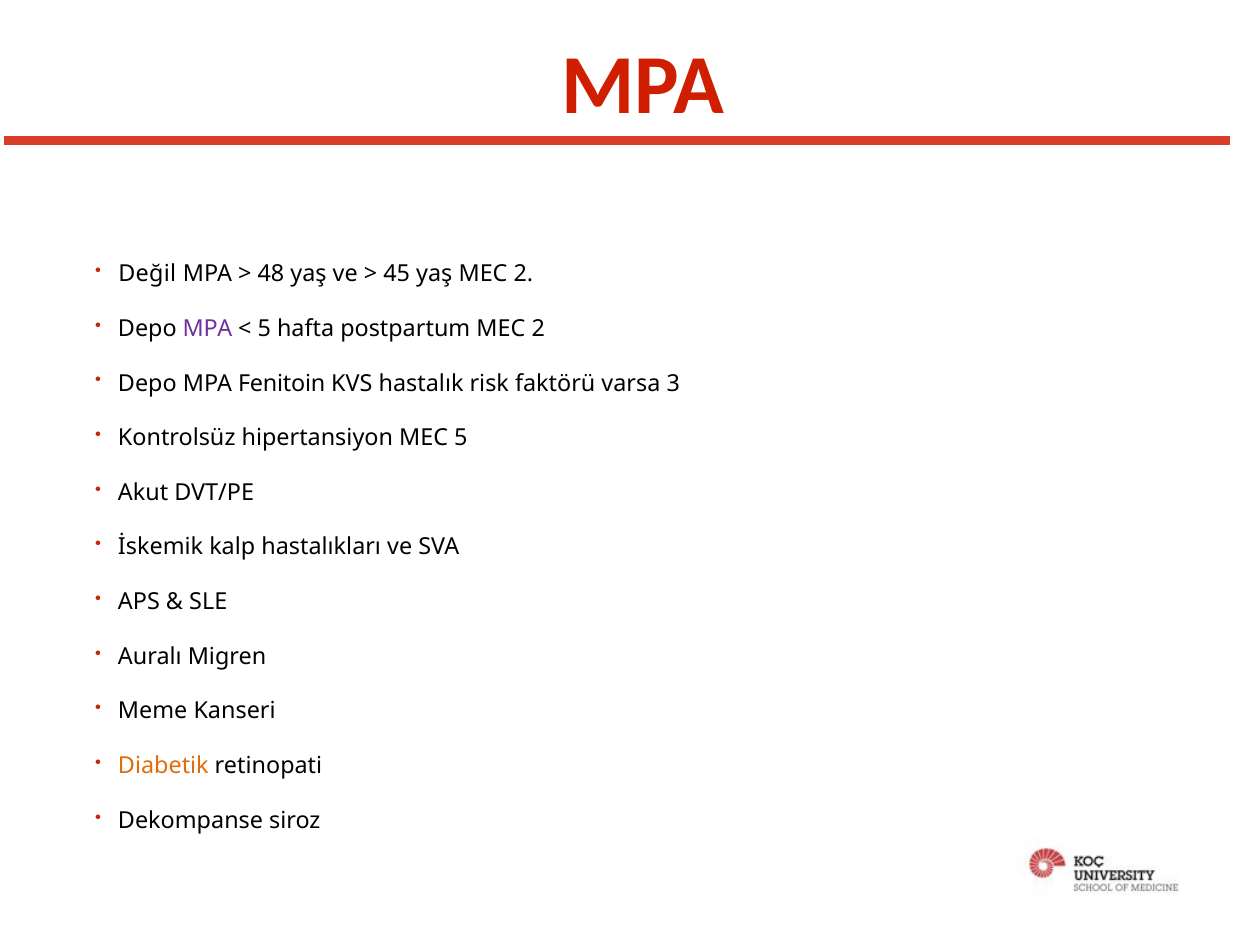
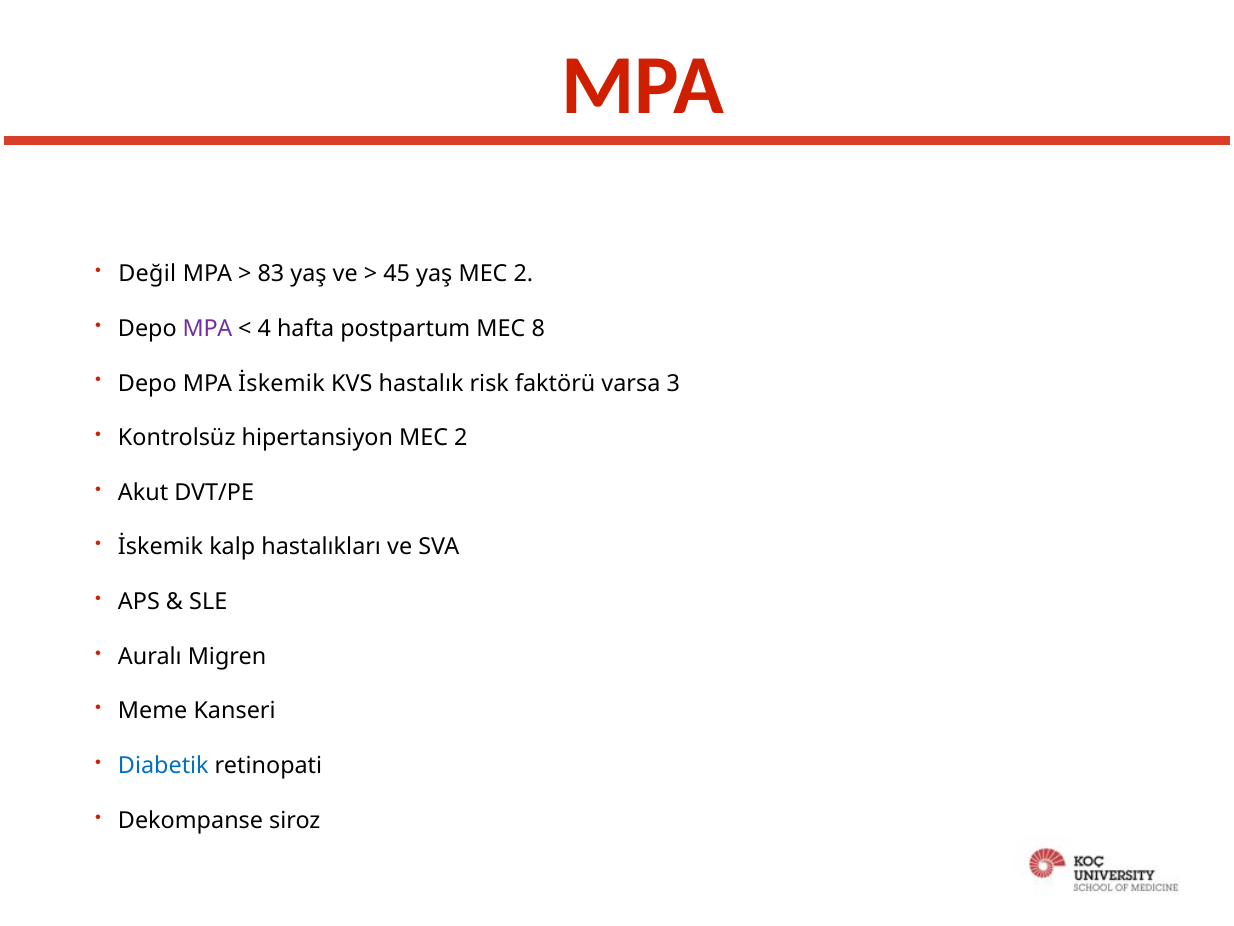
48: 48 -> 83
5 at (264, 328): 5 -> 4
postpartum MEC 2: 2 -> 8
MPA Fenitoin: Fenitoin -> İskemik
hipertansiyon MEC 5: 5 -> 2
Diabetik colour: orange -> blue
